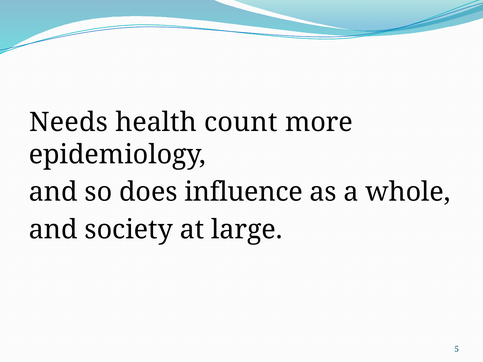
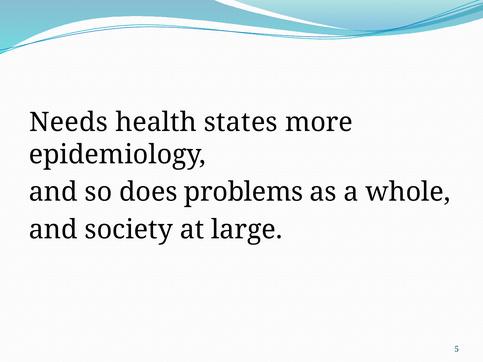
count: count -> states
influence: influence -> problems
